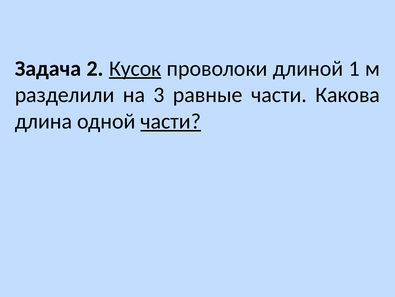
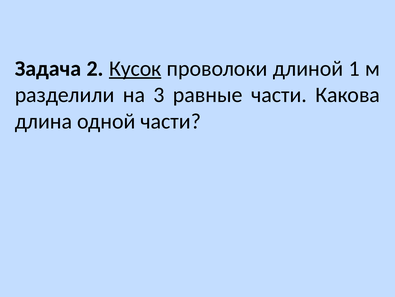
части at (171, 121) underline: present -> none
